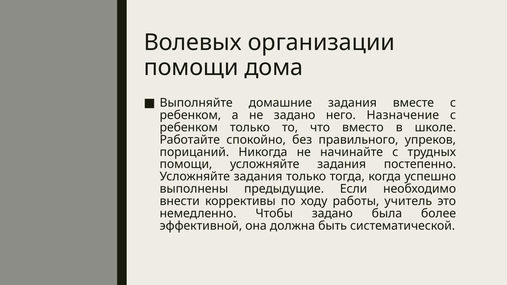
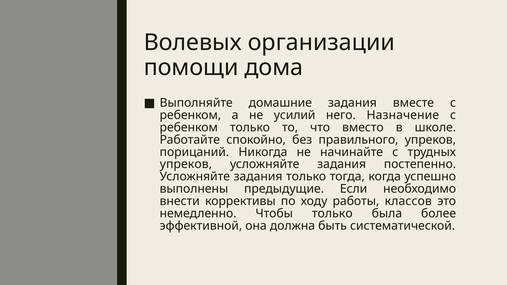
не задано: задано -> усилий
помощи at (186, 164): помощи -> упреков
учитель: учитель -> классов
Чтобы задано: задано -> только
